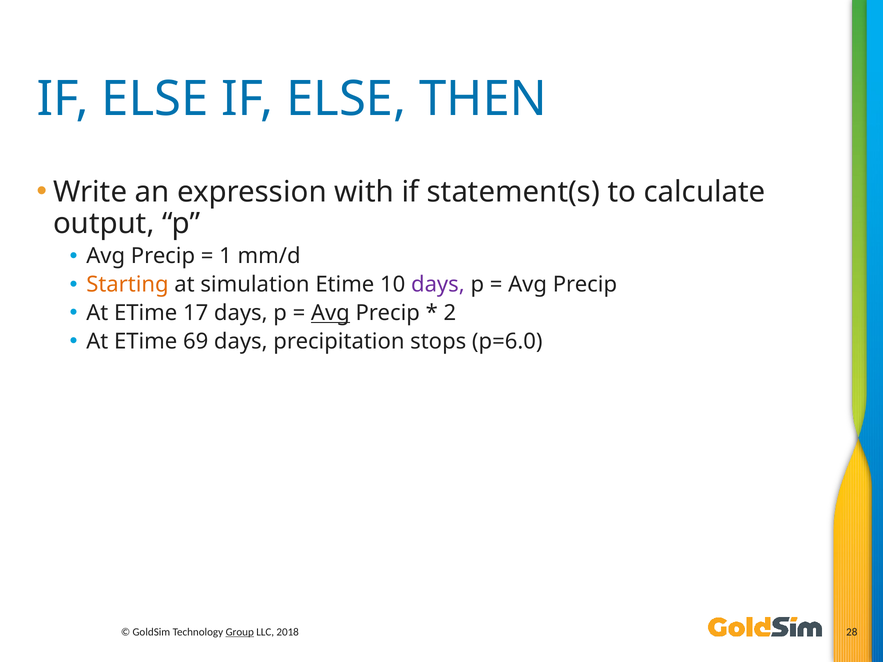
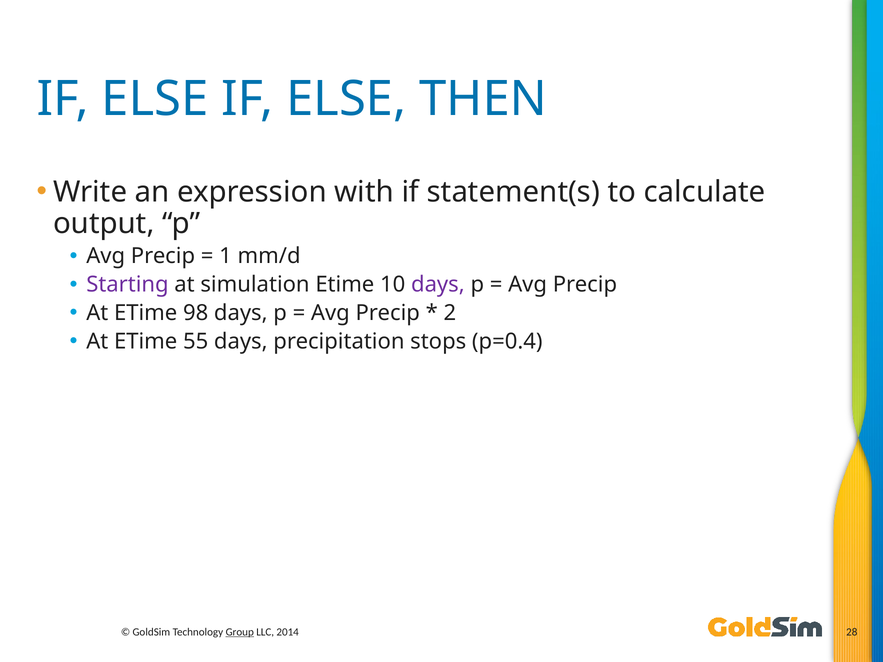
Starting colour: orange -> purple
17: 17 -> 98
Avg at (330, 313) underline: present -> none
69: 69 -> 55
p=6.0: p=6.0 -> p=0.4
2018: 2018 -> 2014
